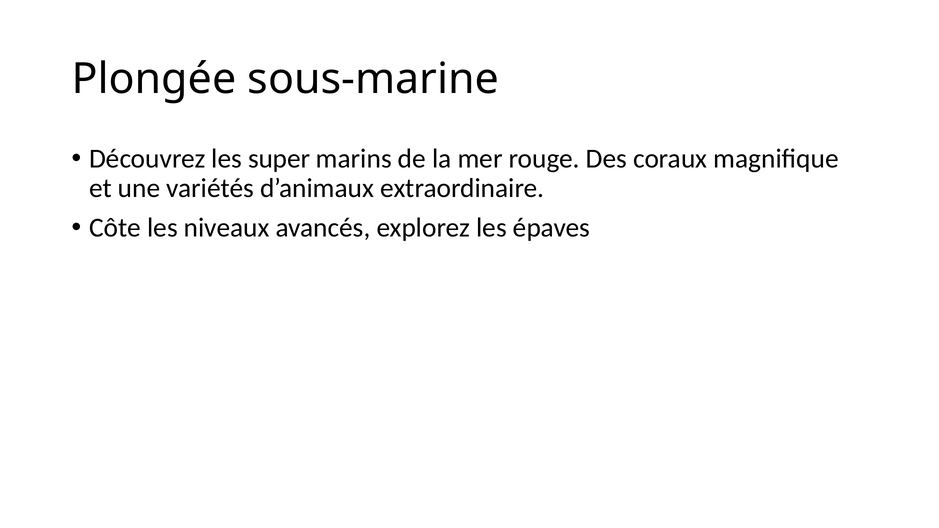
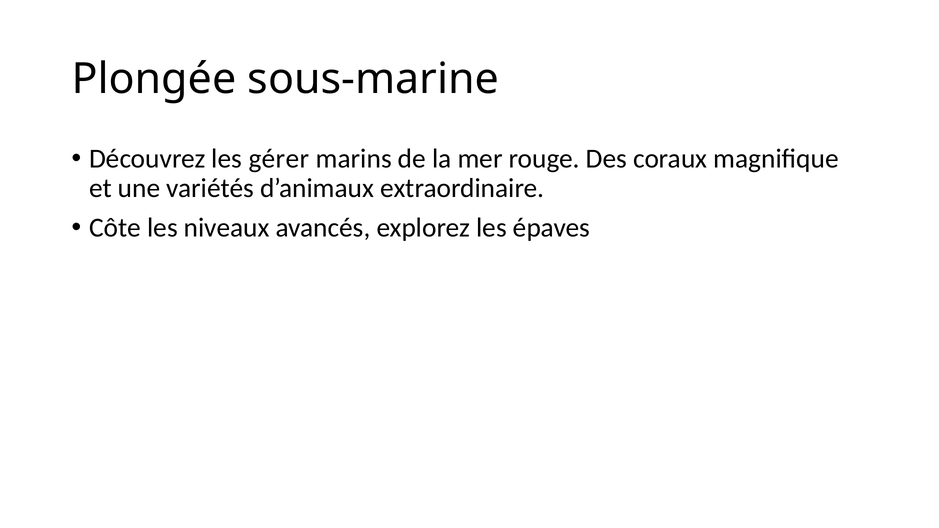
super: super -> gérer
